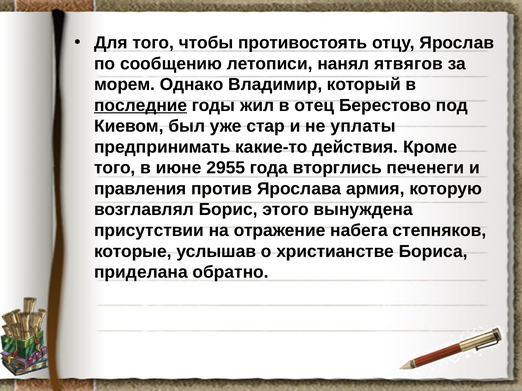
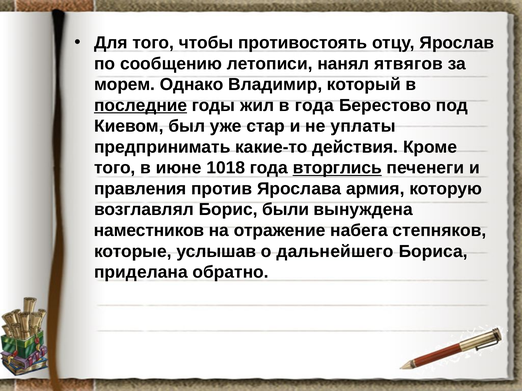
в отец: отец -> года
2955: 2955 -> 1018
вторглись underline: none -> present
этого: этого -> были
присутствии: присутствии -> наместников
христианстве: христианстве -> дальнейшего
